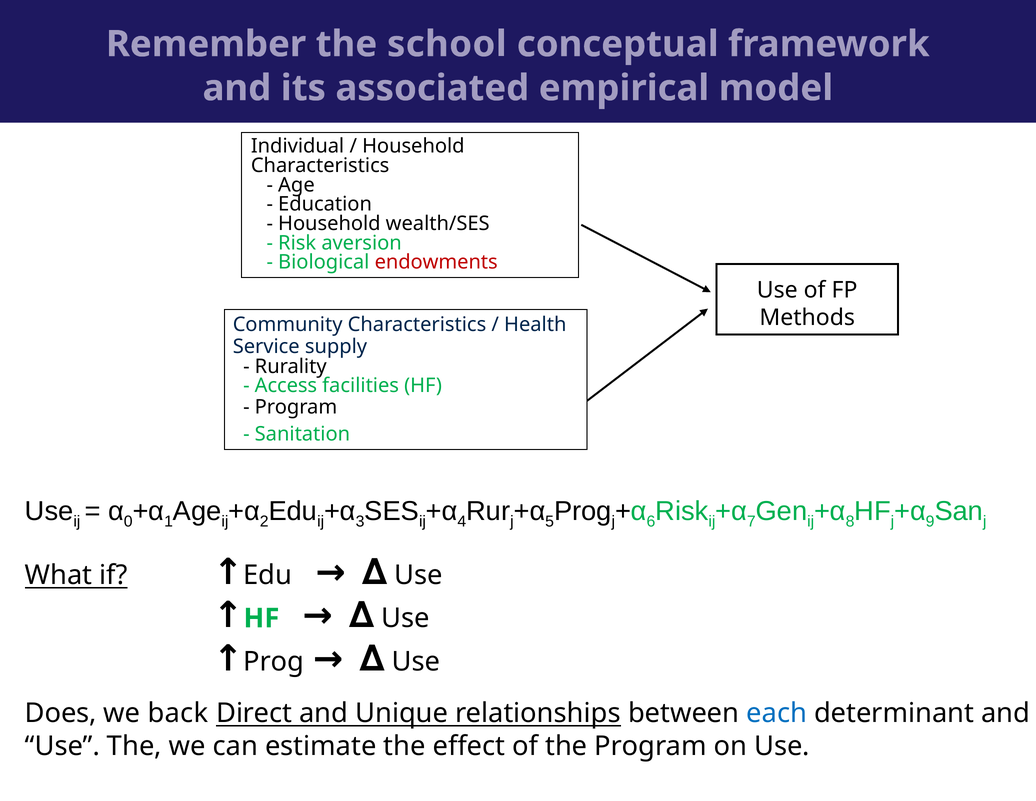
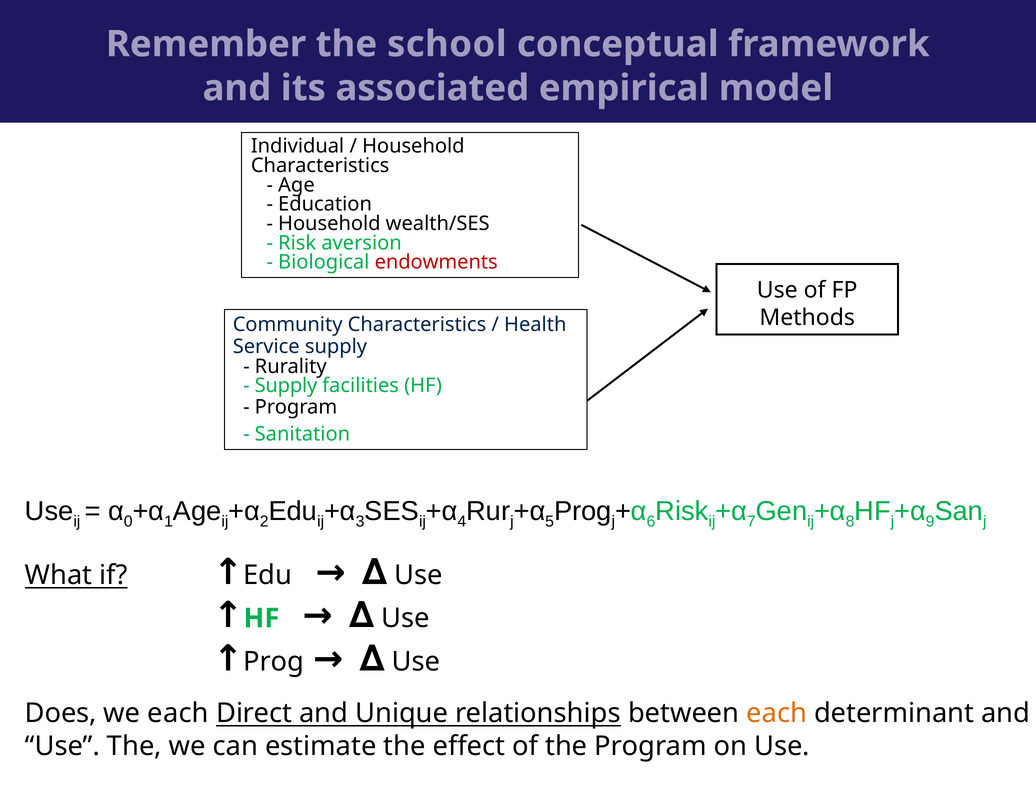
Access at (286, 386): Access -> Supply
we back: back -> each
each at (777, 713) colour: blue -> orange
